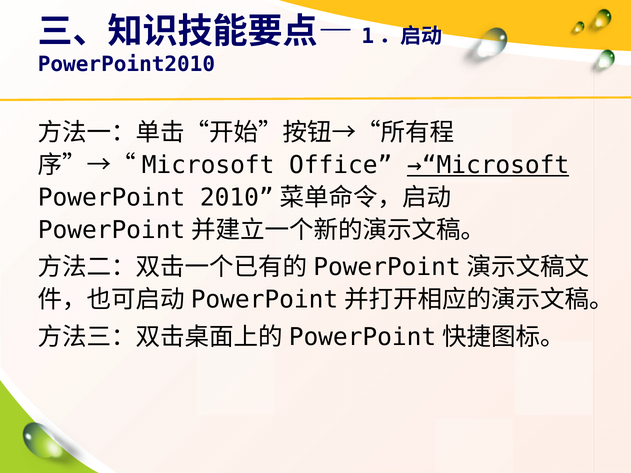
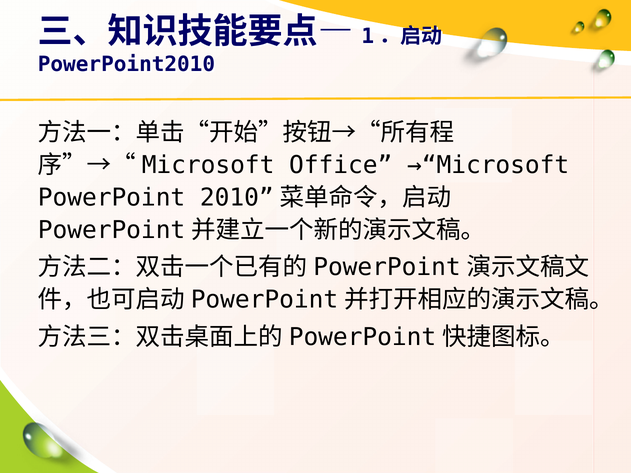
→“Microsoft underline: present -> none
